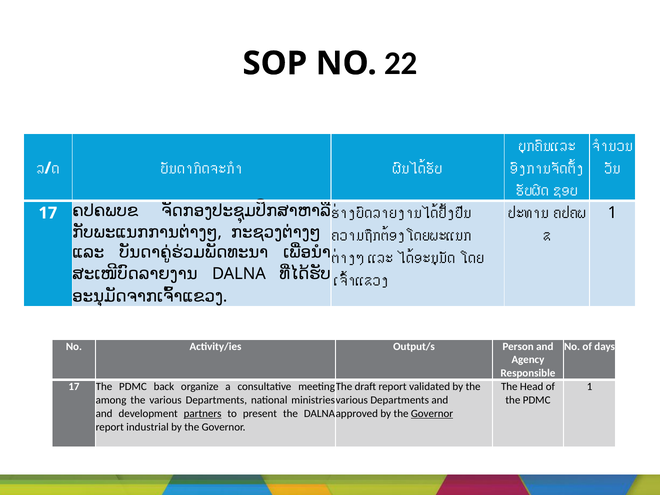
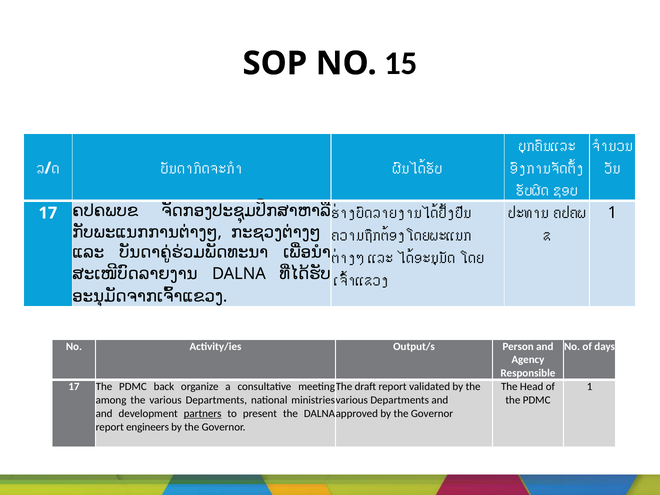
22: 22 -> 15
Governor at (432, 413) underline: present -> none
industrial: industrial -> engineers
